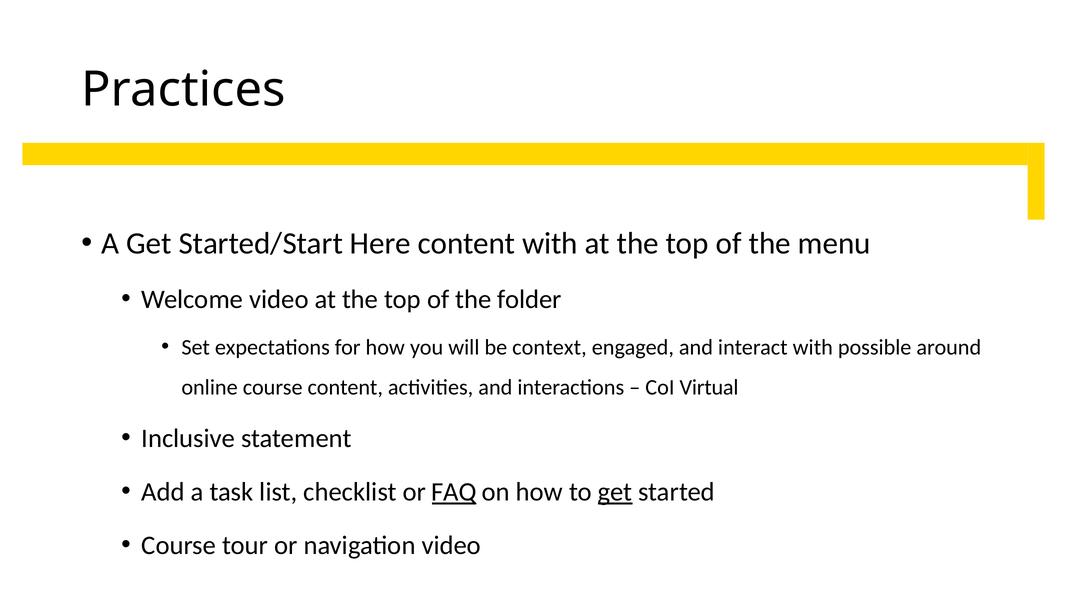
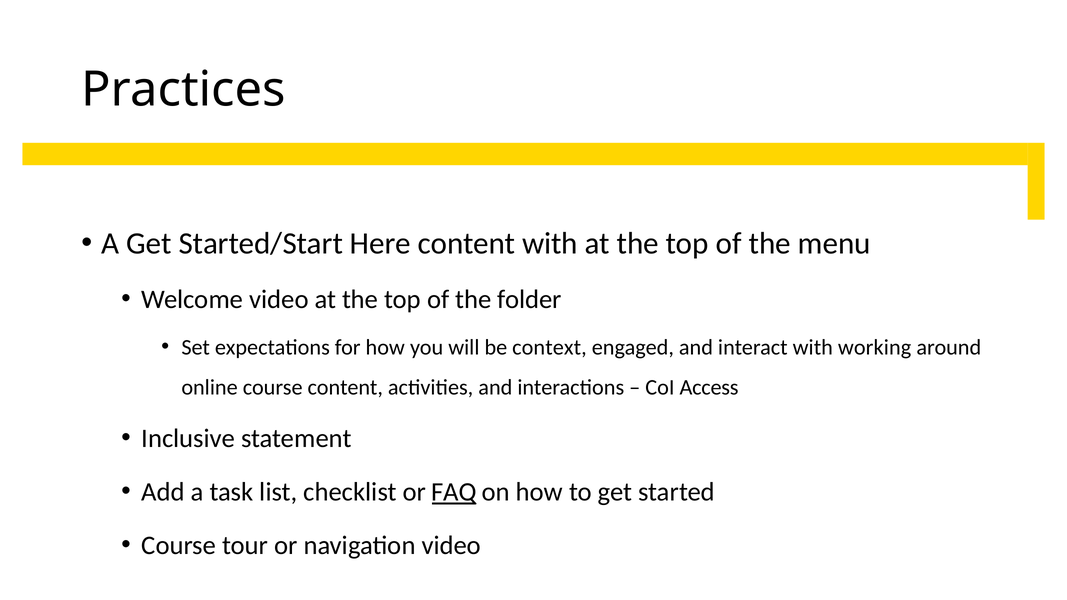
possible: possible -> working
Virtual: Virtual -> Access
get at (615, 492) underline: present -> none
